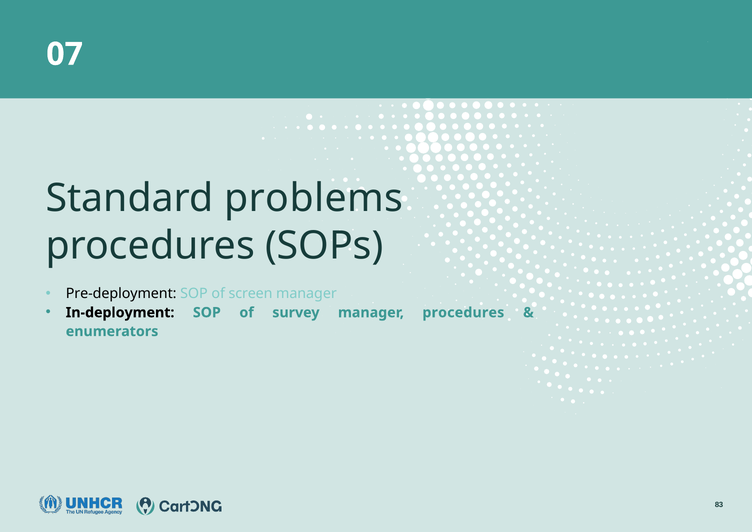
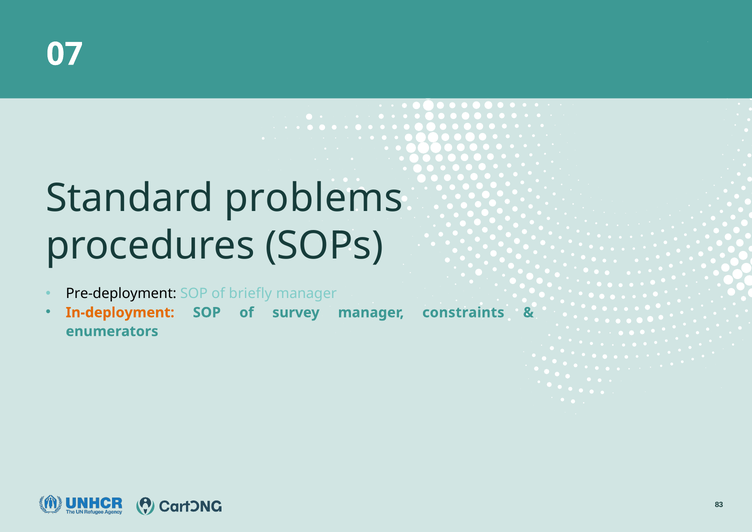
screen: screen -> briefly
In-deployment colour: black -> orange
manager procedures: procedures -> constraints
